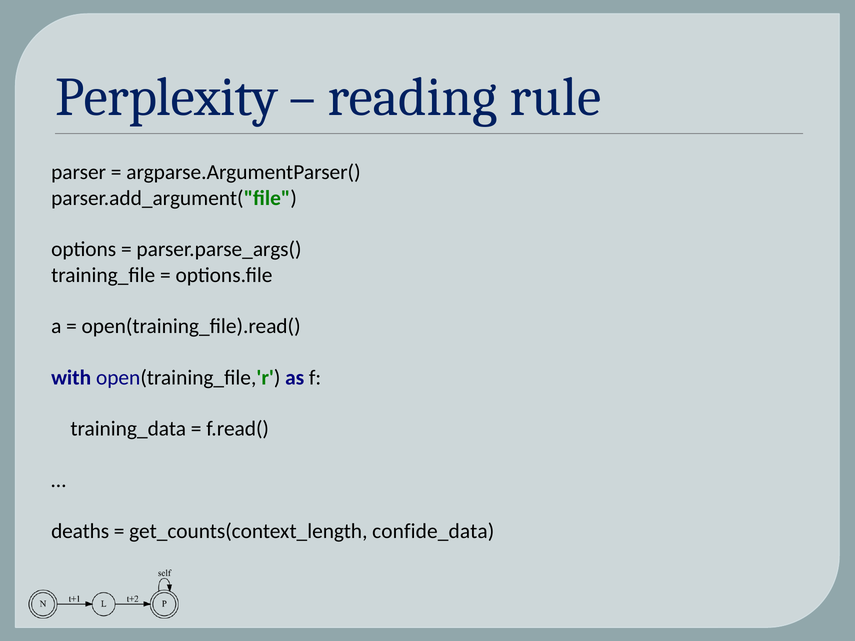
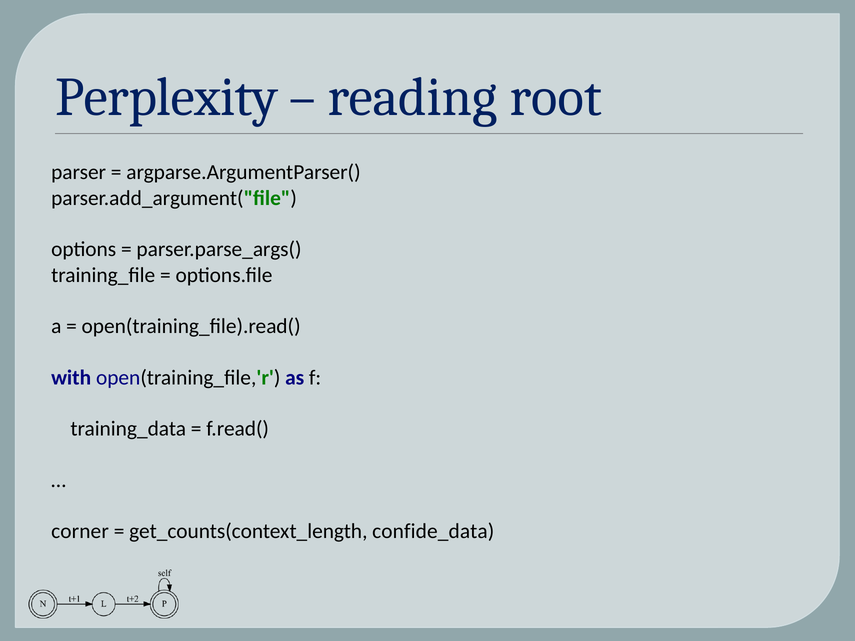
rule: rule -> root
deaths: deaths -> corner
